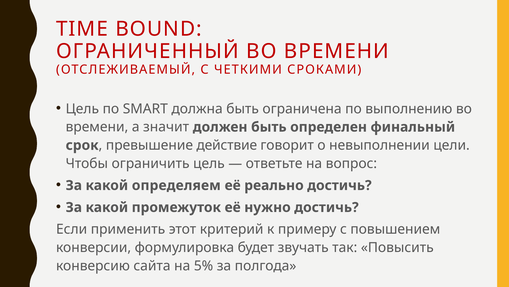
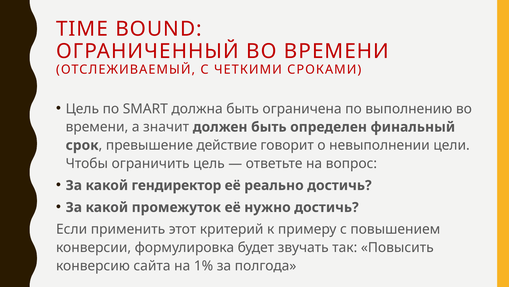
определяем: определяем -> гендиректор
5%: 5% -> 1%
